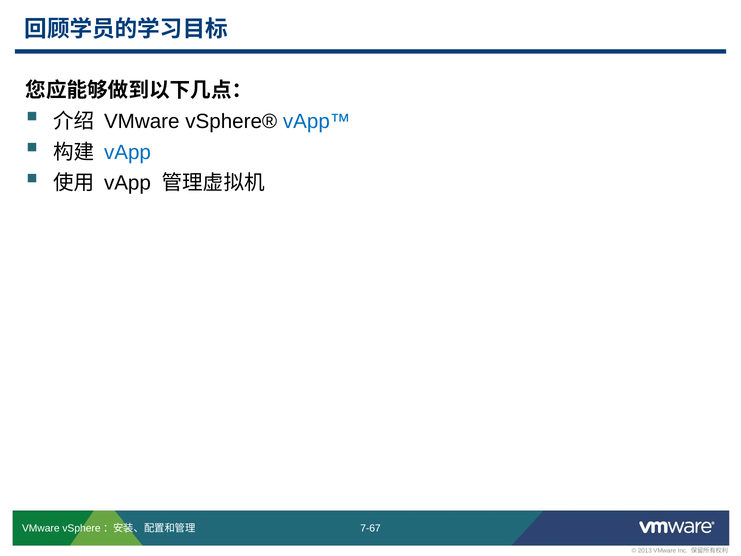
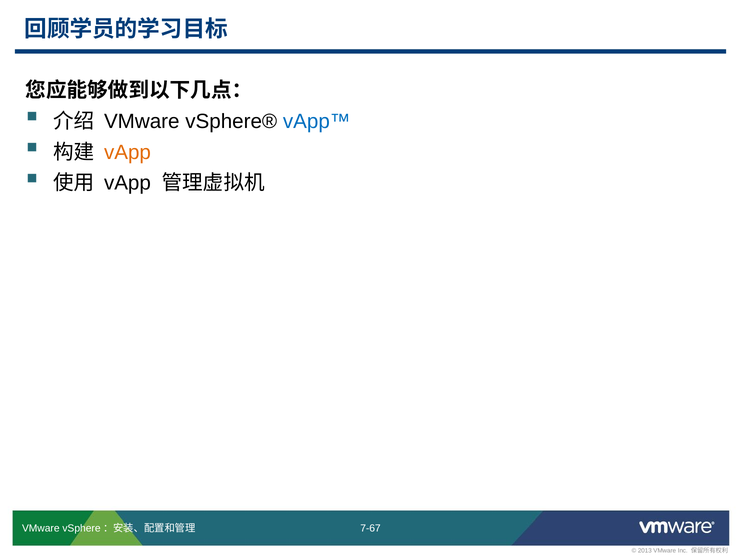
vApp at (127, 152) colour: blue -> orange
